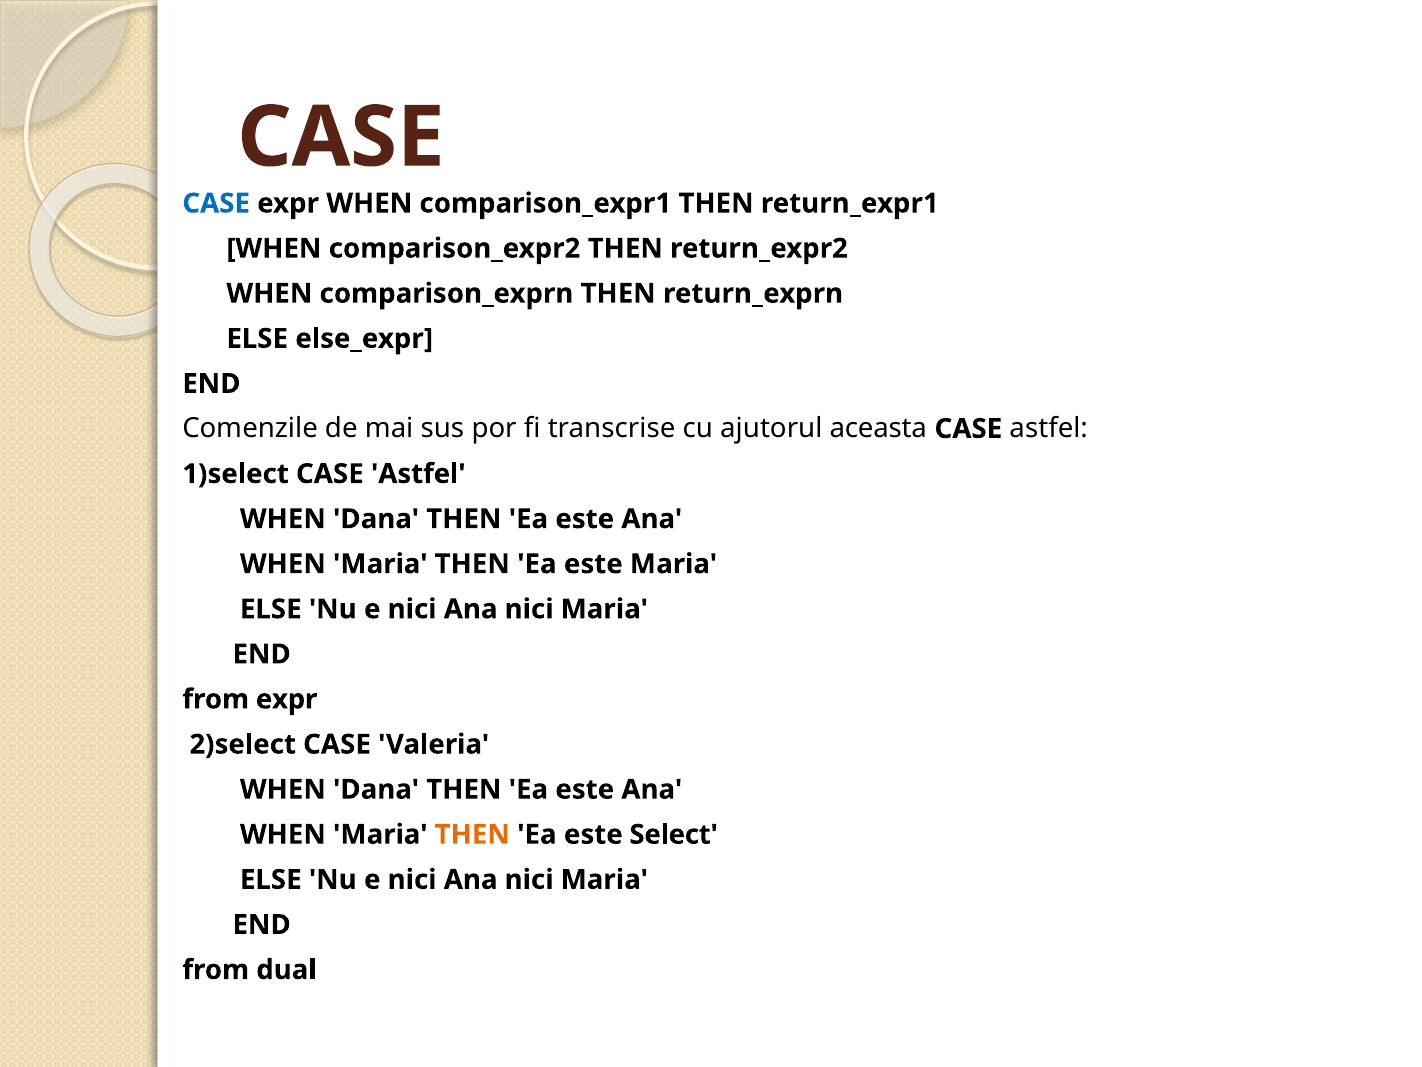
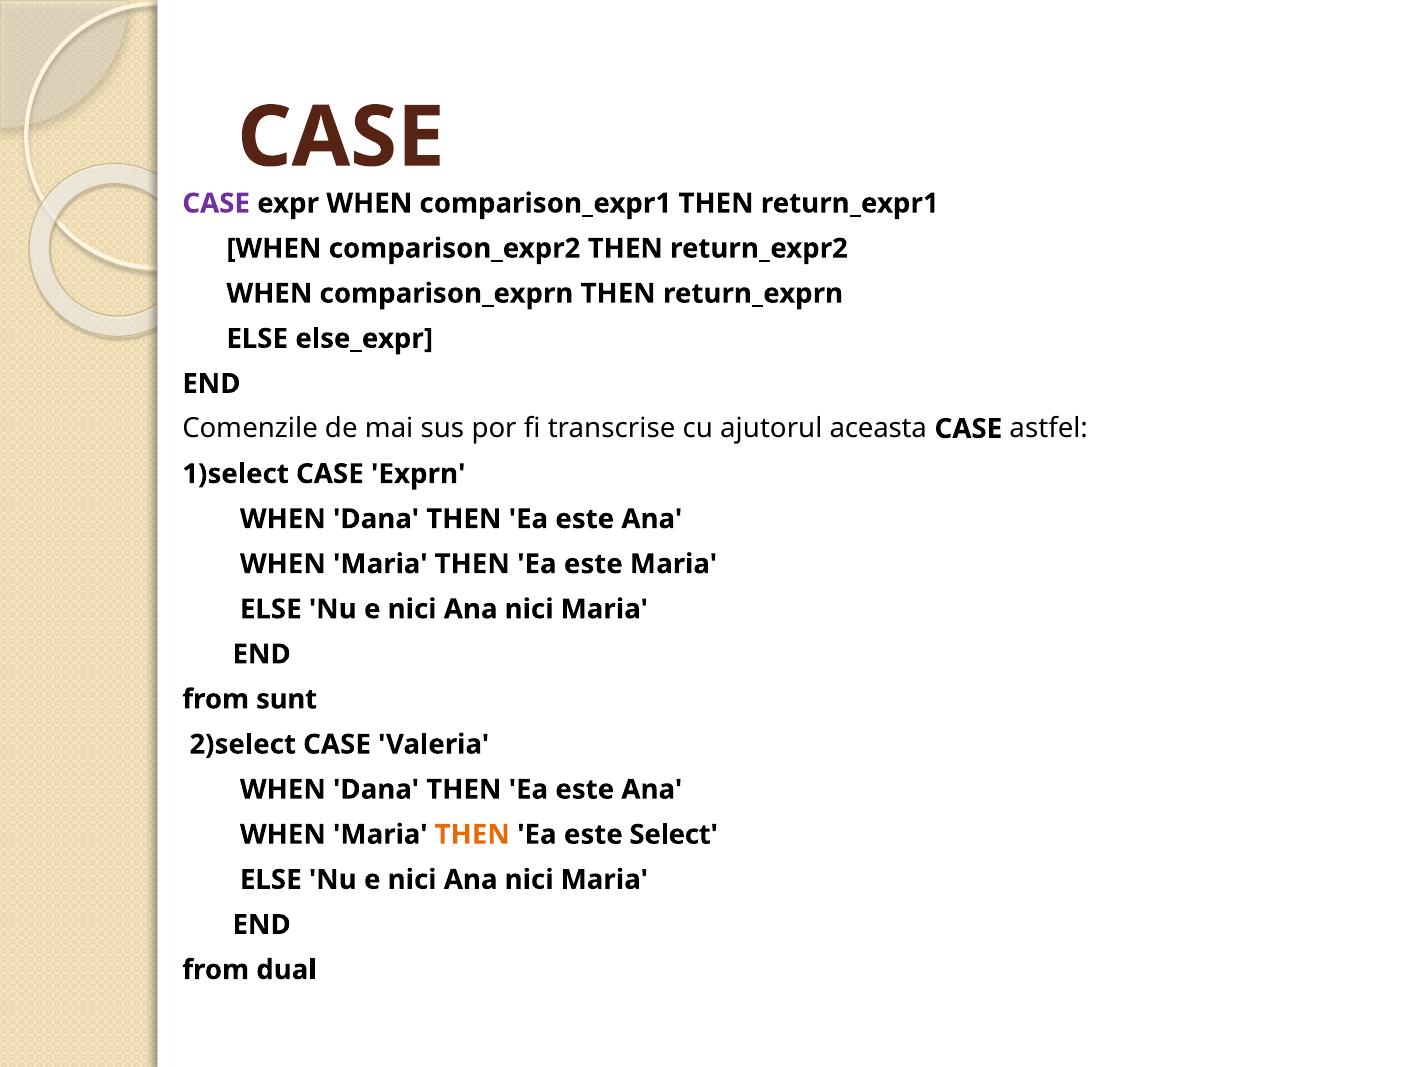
CASE at (216, 203) colour: blue -> purple
1)select CASE Astfel: Astfel -> Exprn
from expr: expr -> sunt
